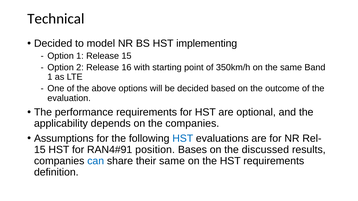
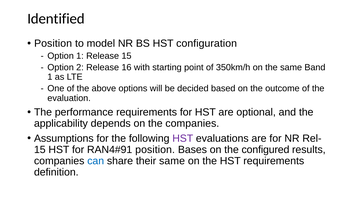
Technical: Technical -> Identified
Decided at (53, 44): Decided -> Position
implementing: implementing -> configuration
HST at (183, 139) colour: blue -> purple
discussed: discussed -> configured
